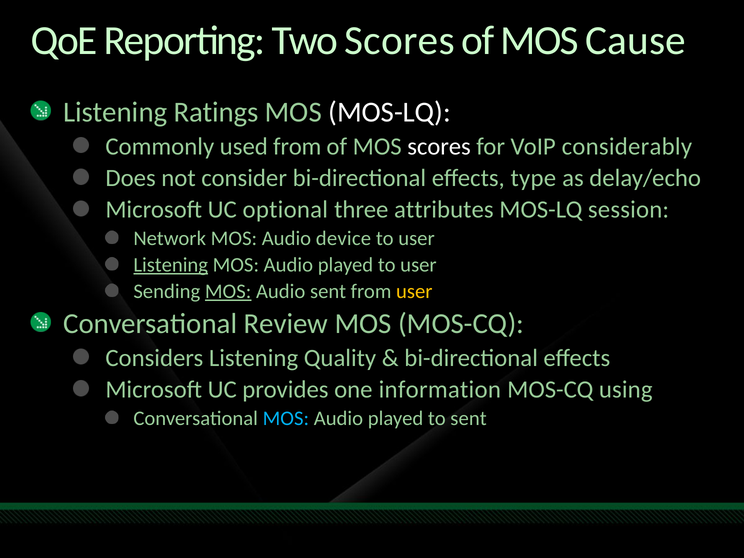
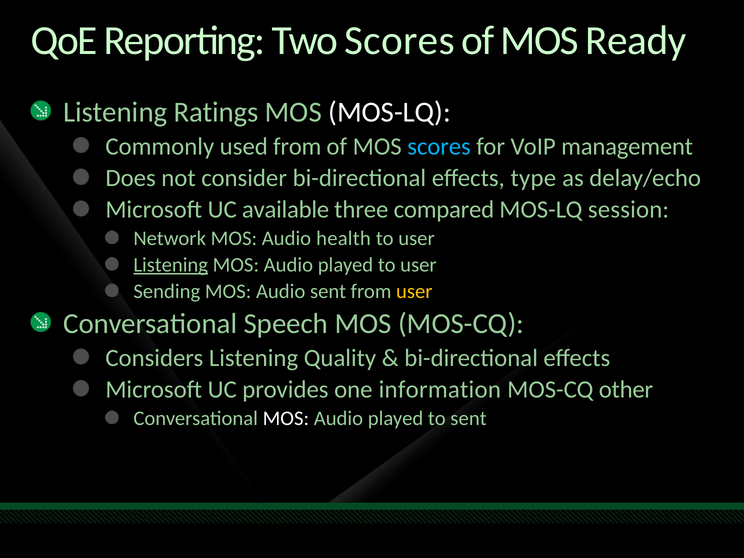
Cause: Cause -> Ready
scores at (439, 146) colour: white -> light blue
considerably: considerably -> management
optional: optional -> available
attributes: attributes -> compared
device: device -> health
MOS at (228, 291) underline: present -> none
Review: Review -> Speech
using: using -> other
MOS at (286, 418) colour: light blue -> white
